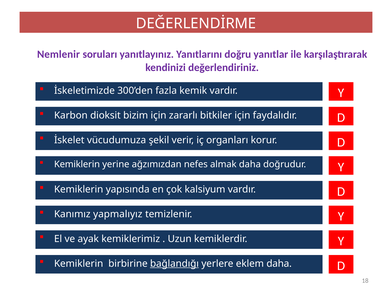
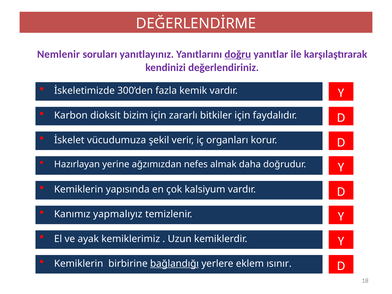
doğru underline: none -> present
Kemiklerin at (77, 164): Kemiklerin -> Hazırlayan
eklem daha: daha -> ısınır
